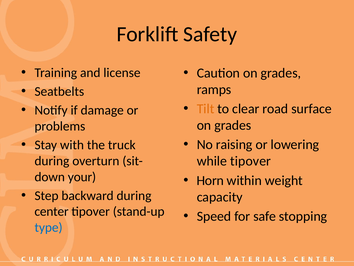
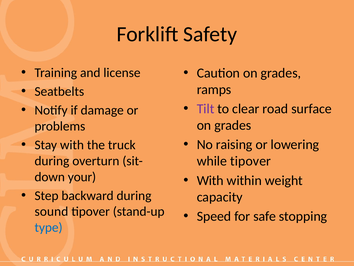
Tilt colour: orange -> purple
Horn at (210, 180): Horn -> With
center: center -> sound
